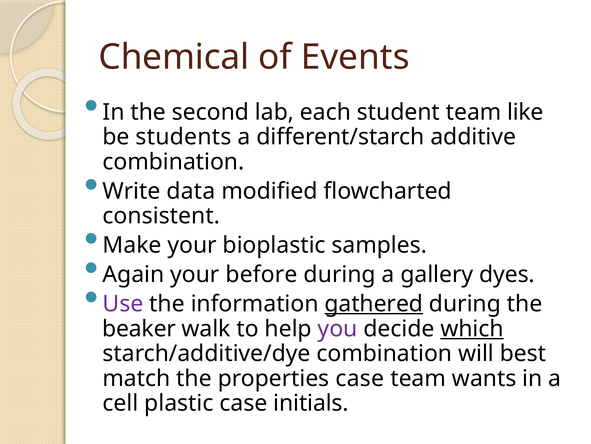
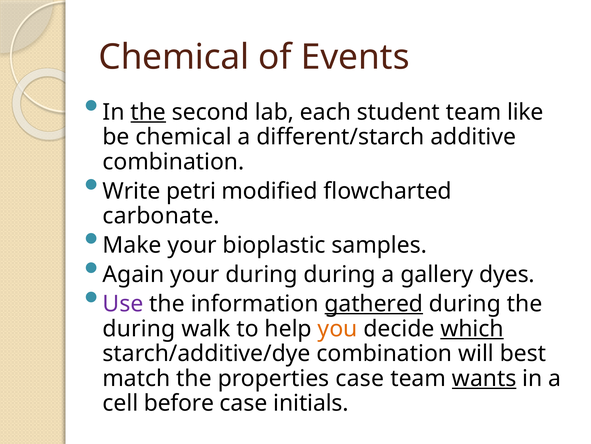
the at (148, 112) underline: none -> present
be students: students -> chemical
data: data -> petri
consistent: consistent -> carbonate
your before: before -> during
beaker at (139, 328): beaker -> during
you colour: purple -> orange
wants underline: none -> present
plastic: plastic -> before
